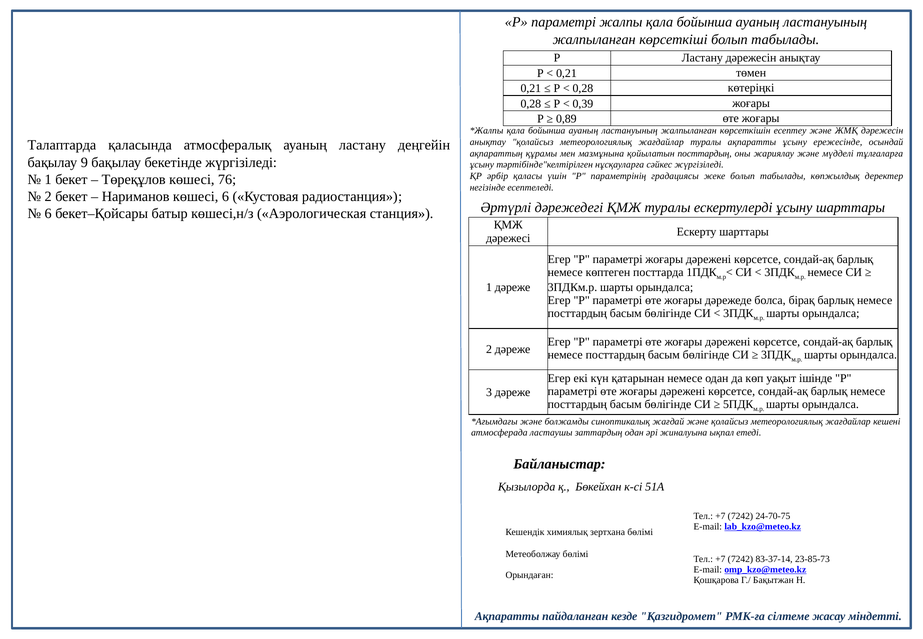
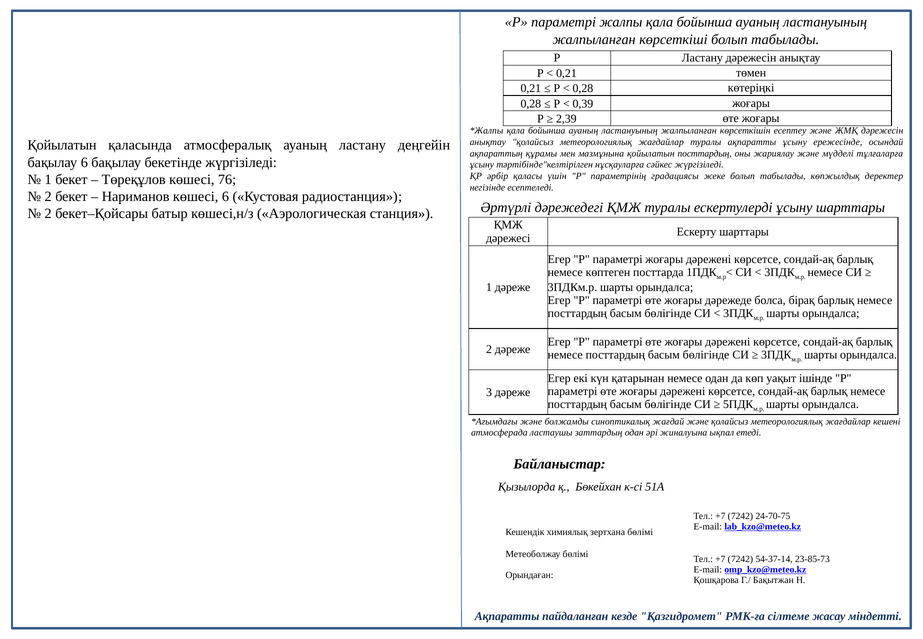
0,89: 0,89 -> 2,39
Талаптарда at (62, 145): Талаптарда -> Қойылатын
бақылау 9: 9 -> 6
6 at (48, 213): 6 -> 2
83-37-14: 83-37-14 -> 54-37-14
